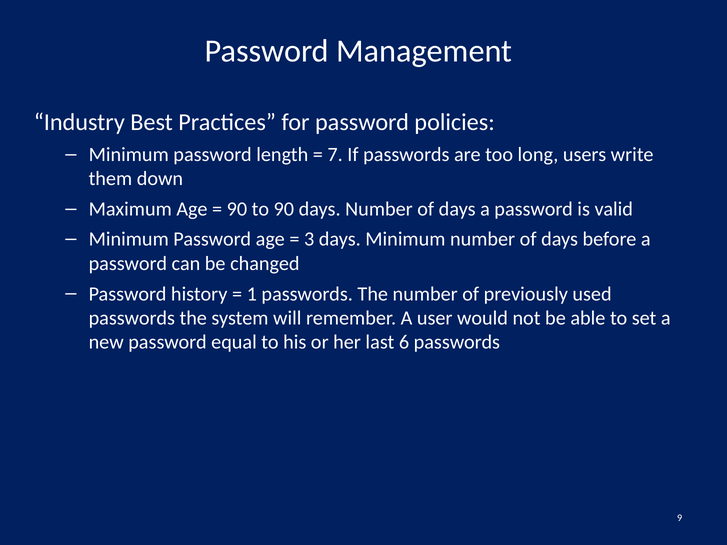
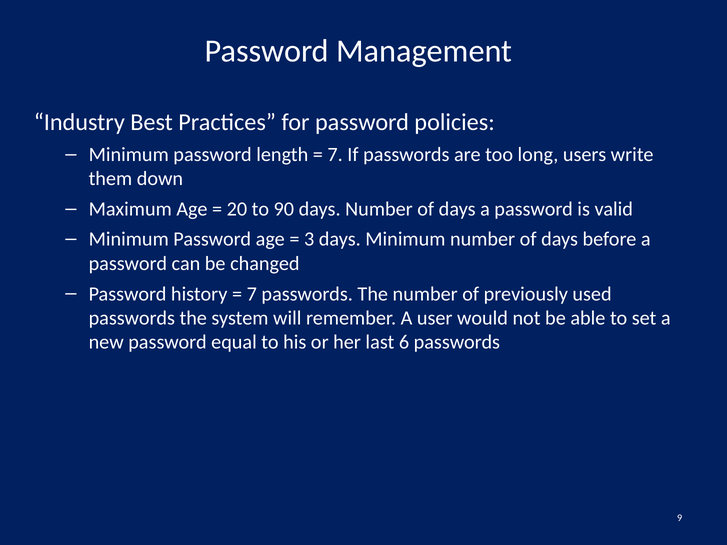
90 at (237, 209): 90 -> 20
1 at (252, 294): 1 -> 7
